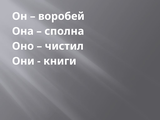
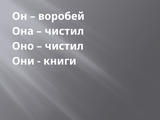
сполна at (64, 31): сполна -> чистил
